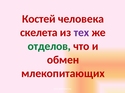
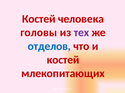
скелета: скелета -> головы
отделов colour: green -> blue
обмен at (63, 60): обмен -> костей
